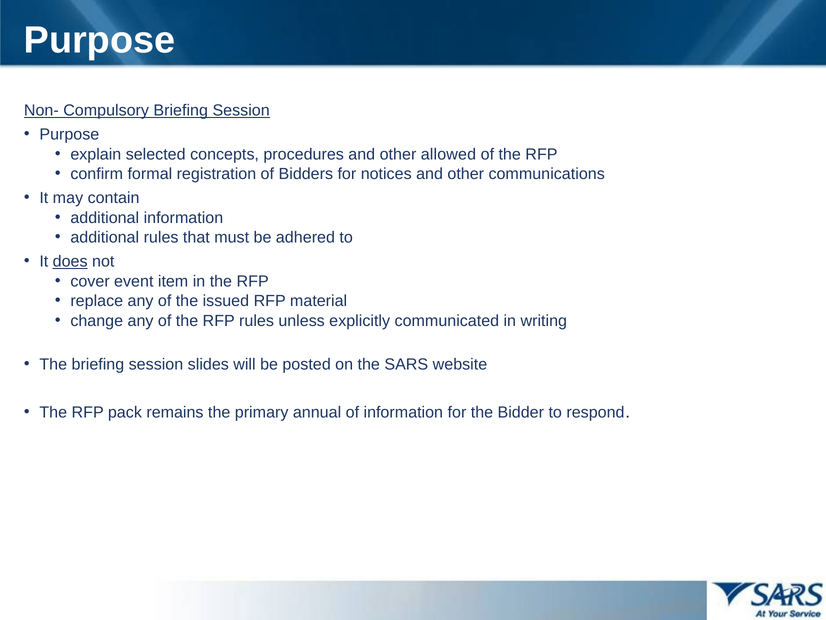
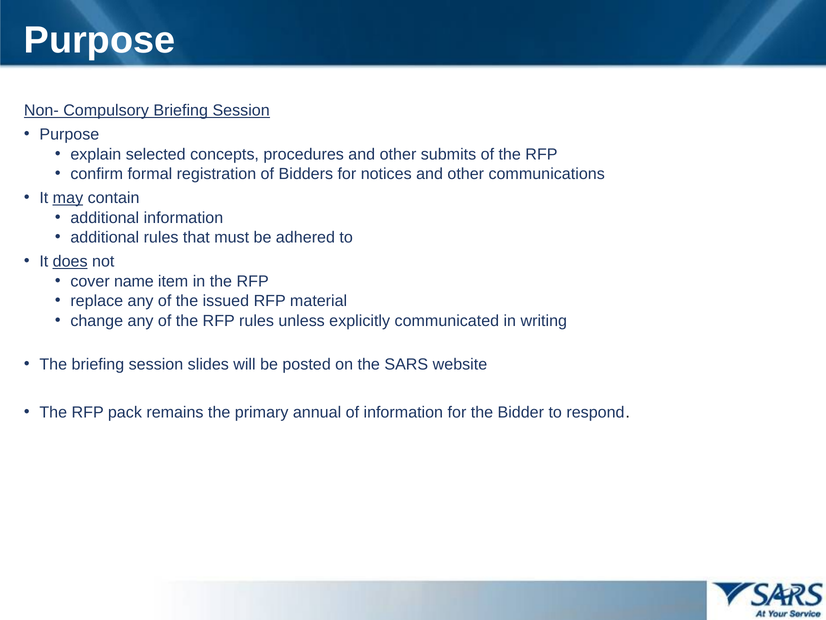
allowed: allowed -> submits
may underline: none -> present
event: event -> name
